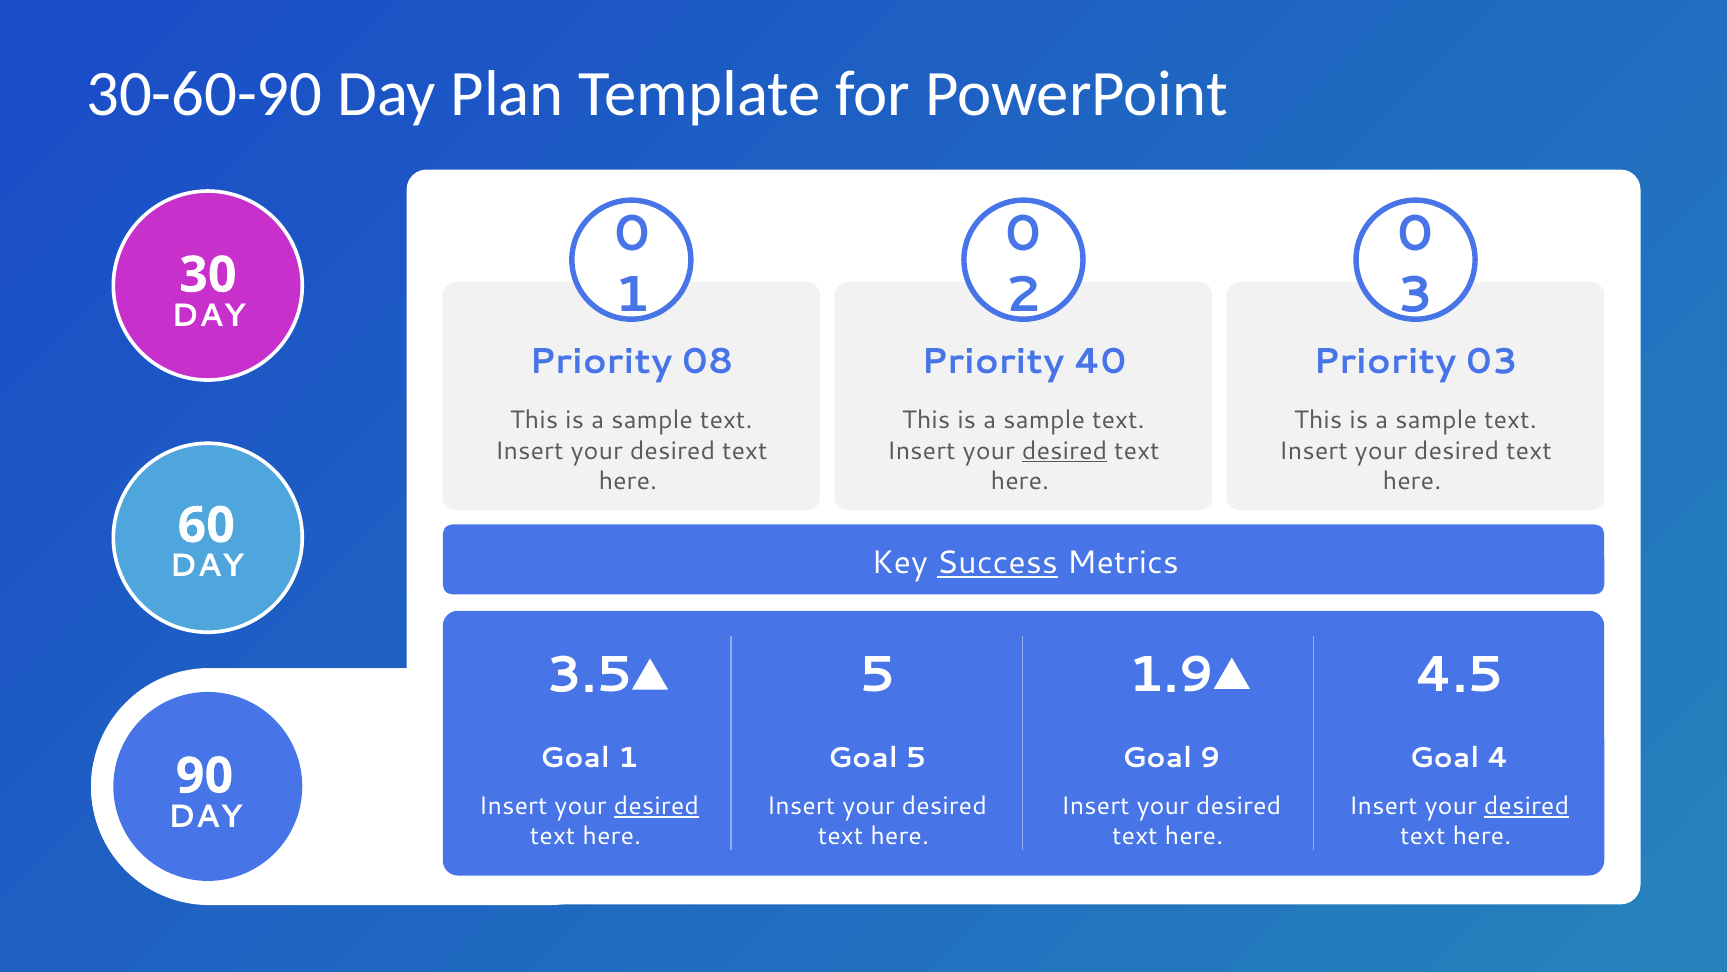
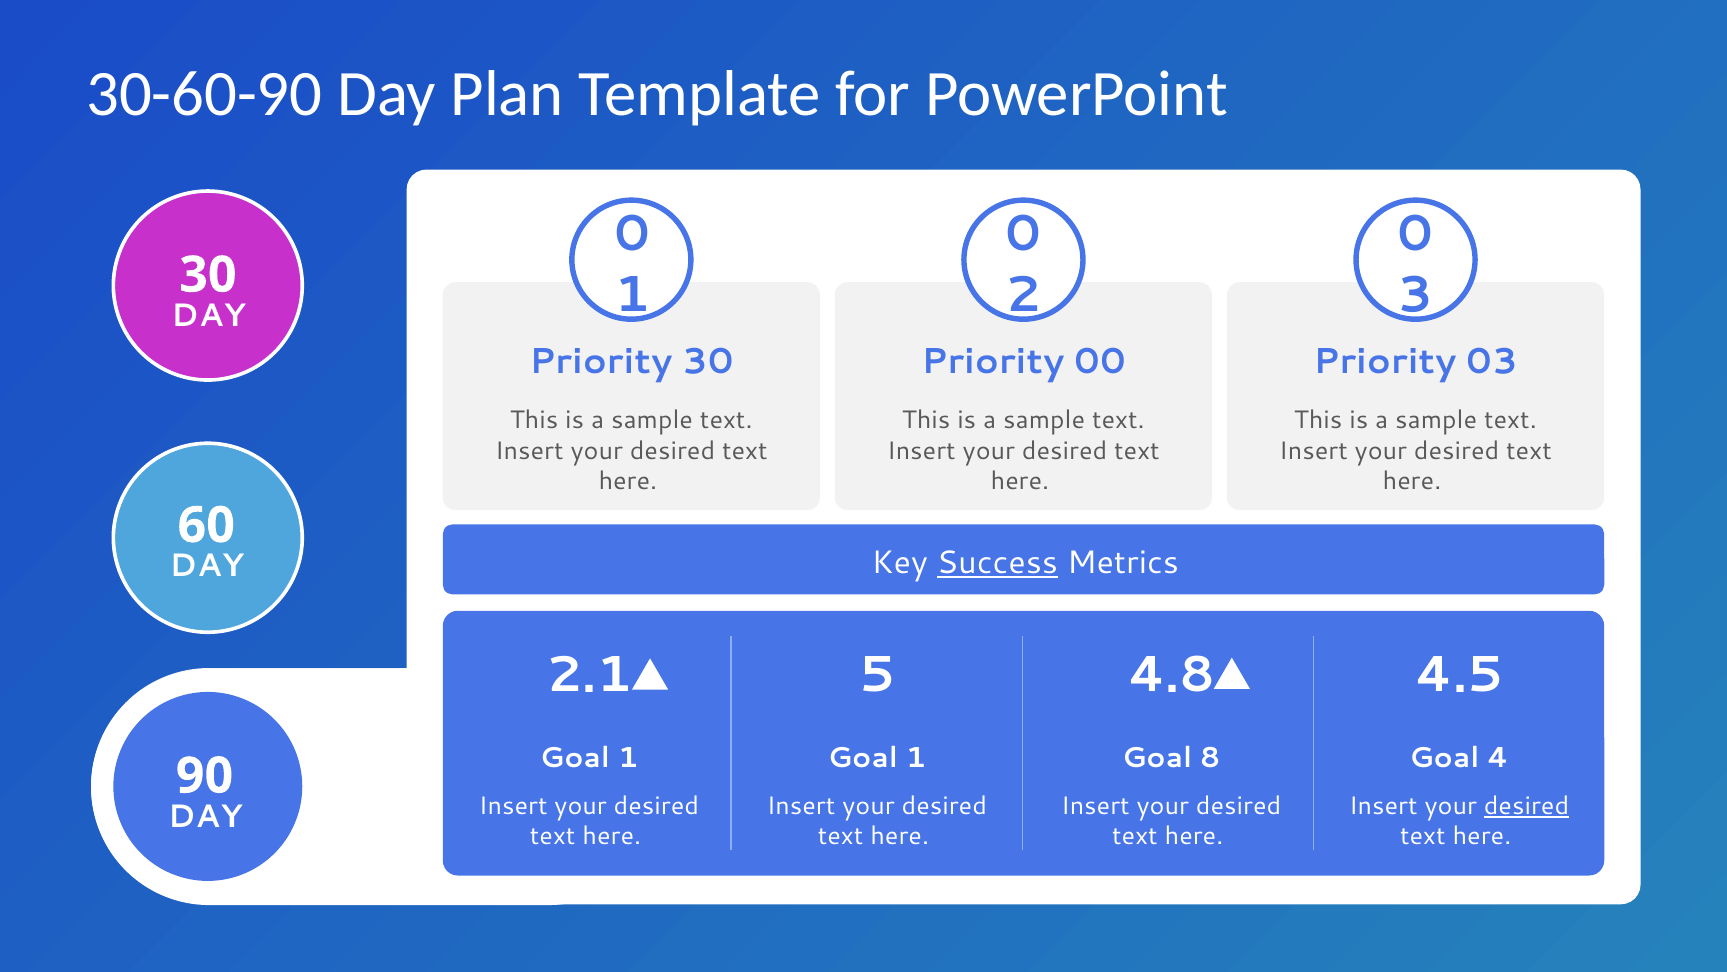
Priority 08: 08 -> 30
40: 40 -> 00
desired at (1065, 451) underline: present -> none
3.5: 3.5 -> 2.1
1.9: 1.9 -> 4.8
1 Goal 5: 5 -> 1
9: 9 -> 8
desired at (656, 806) underline: present -> none
